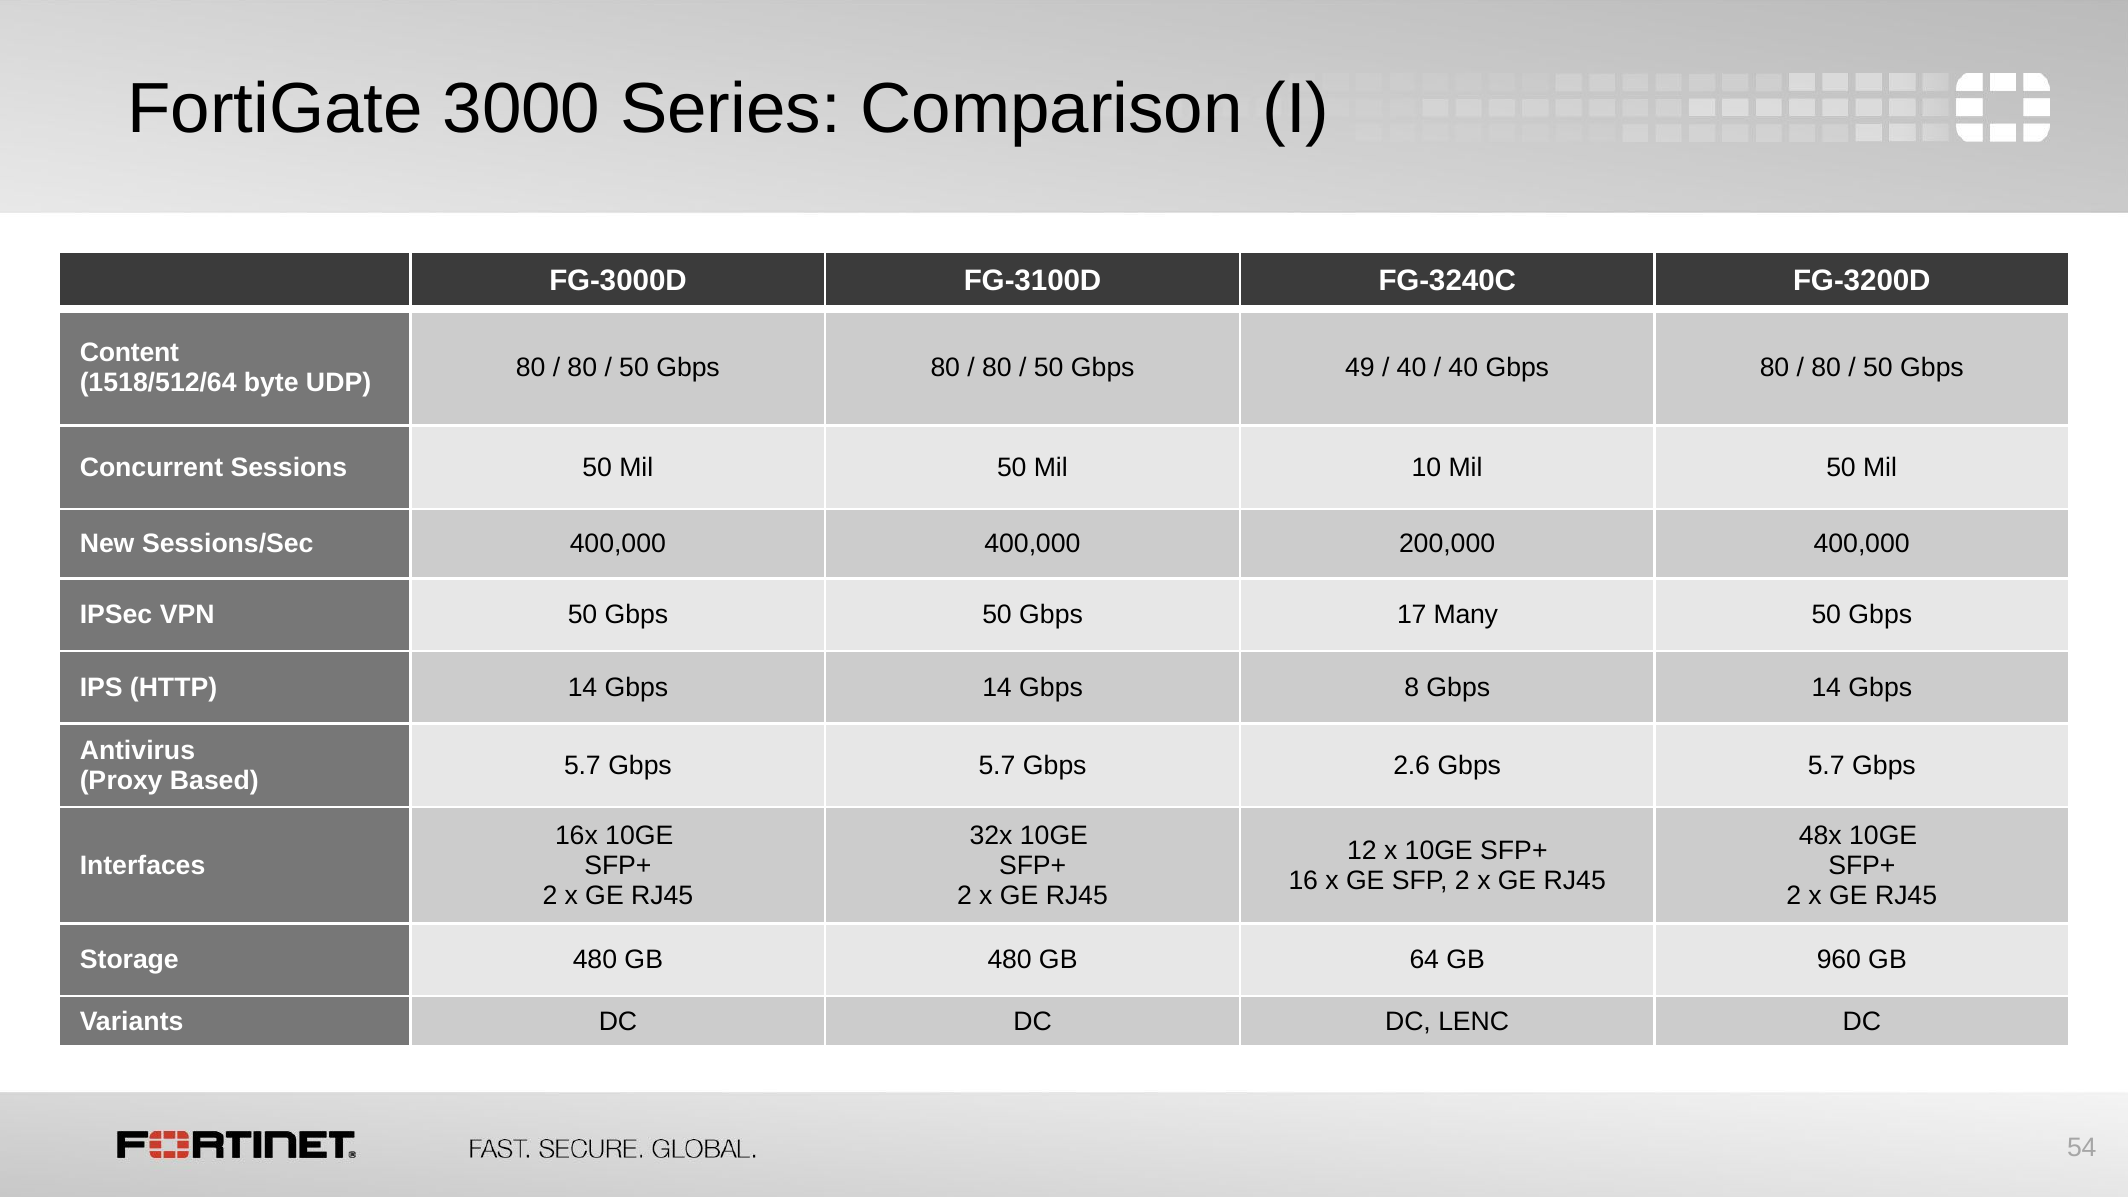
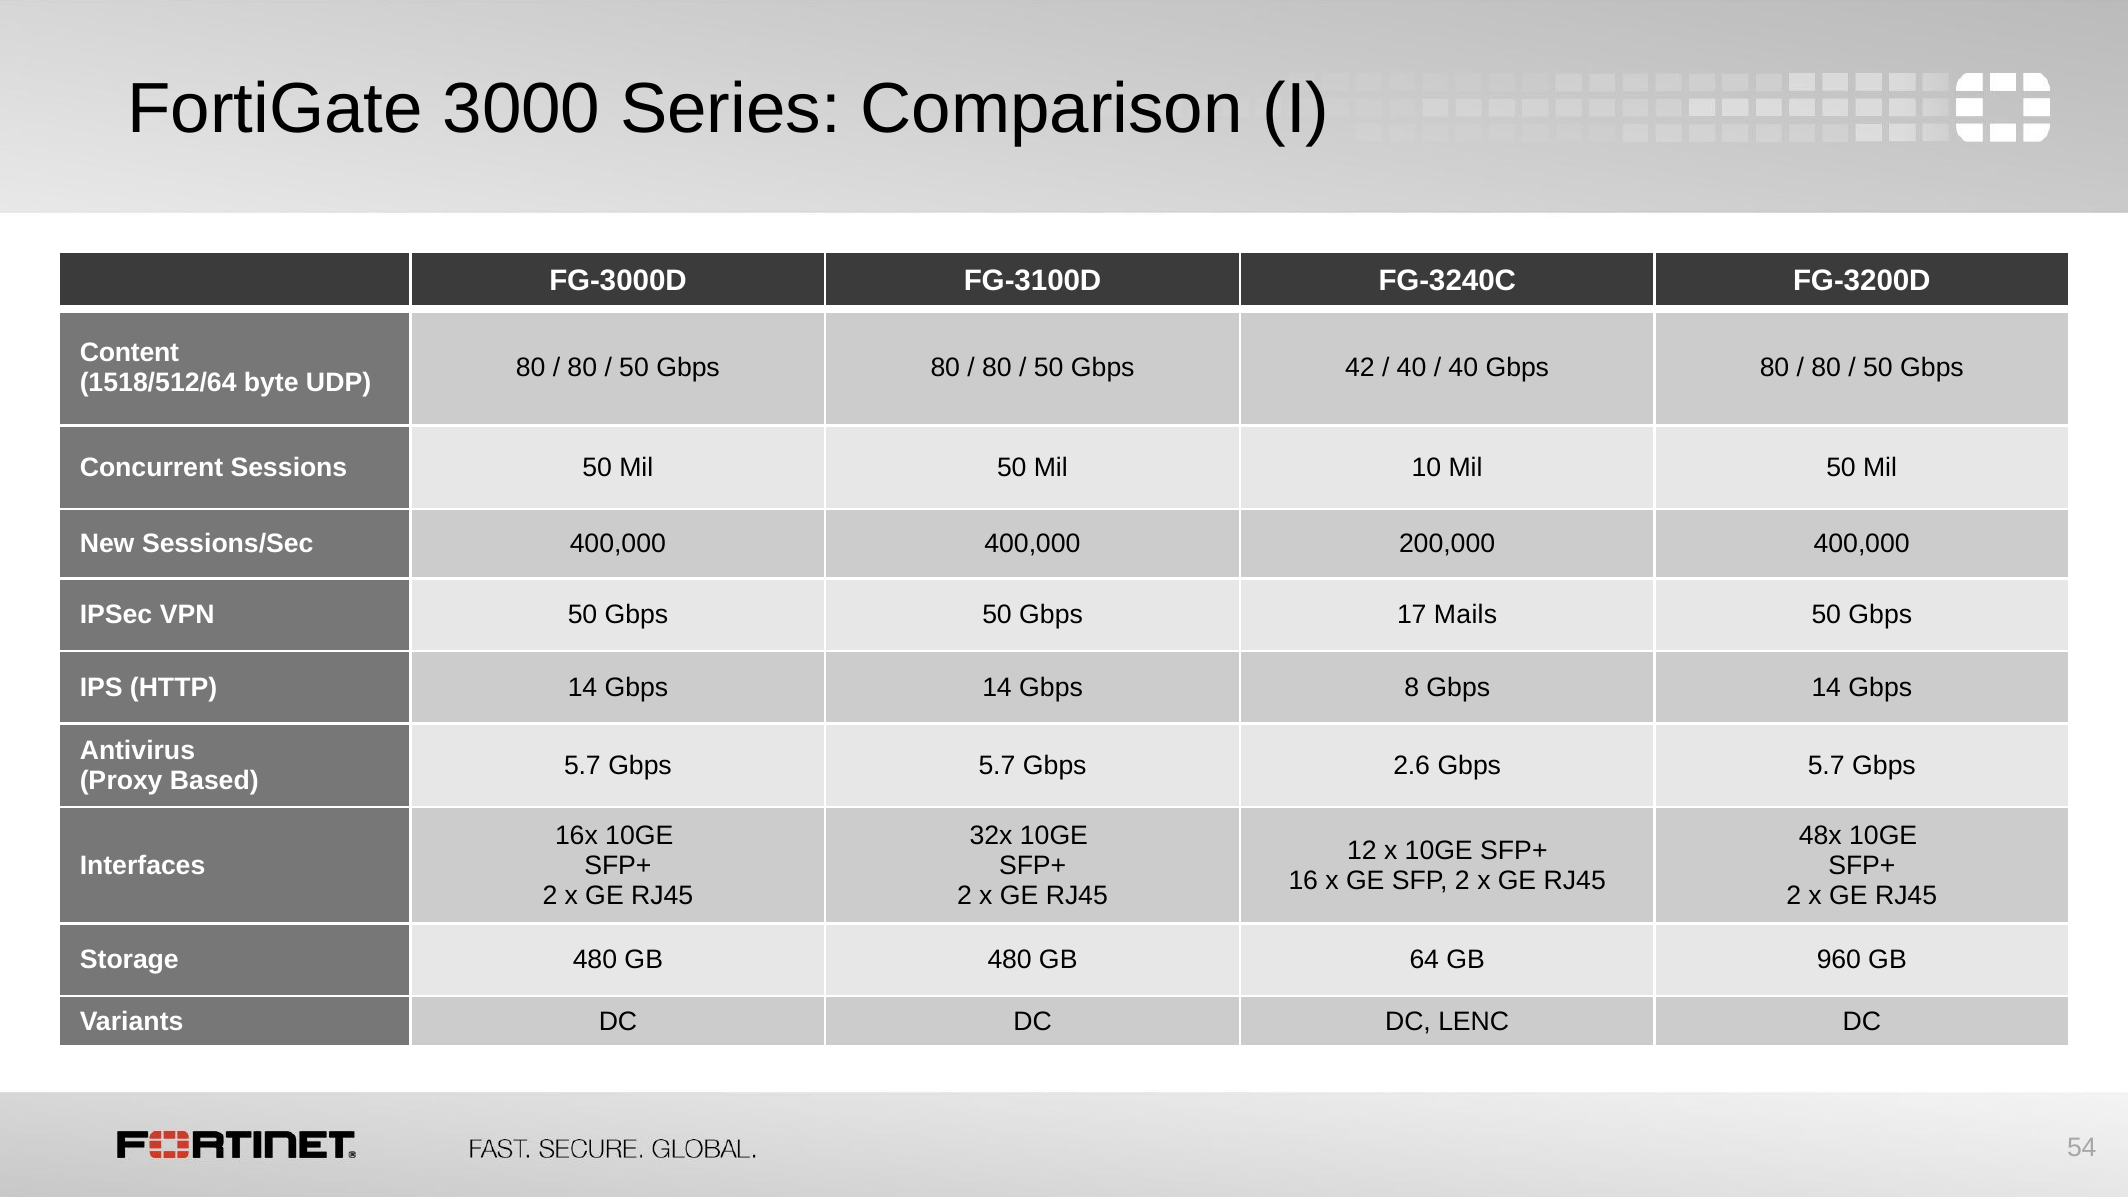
49: 49 -> 42
Many: Many -> Mails
